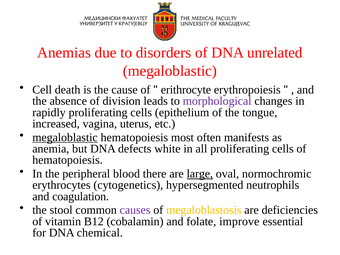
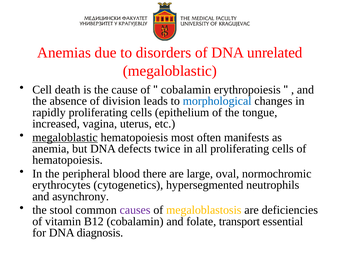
erithrocyte at (186, 90): erithrocyte -> cobalamin
morphological colour: purple -> blue
white: white -> twice
large underline: present -> none
coagulation: coagulation -> asynchrony
improve: improve -> transport
chemical: chemical -> diagnosis
